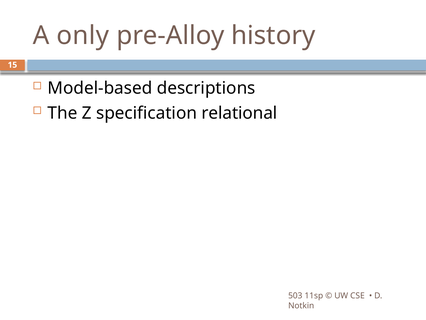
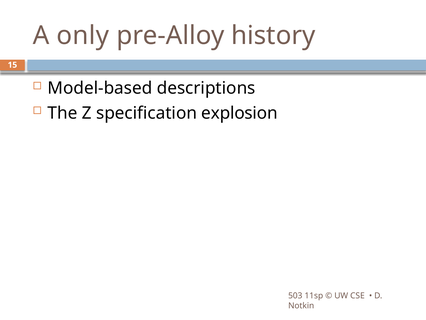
relational: relational -> explosion
